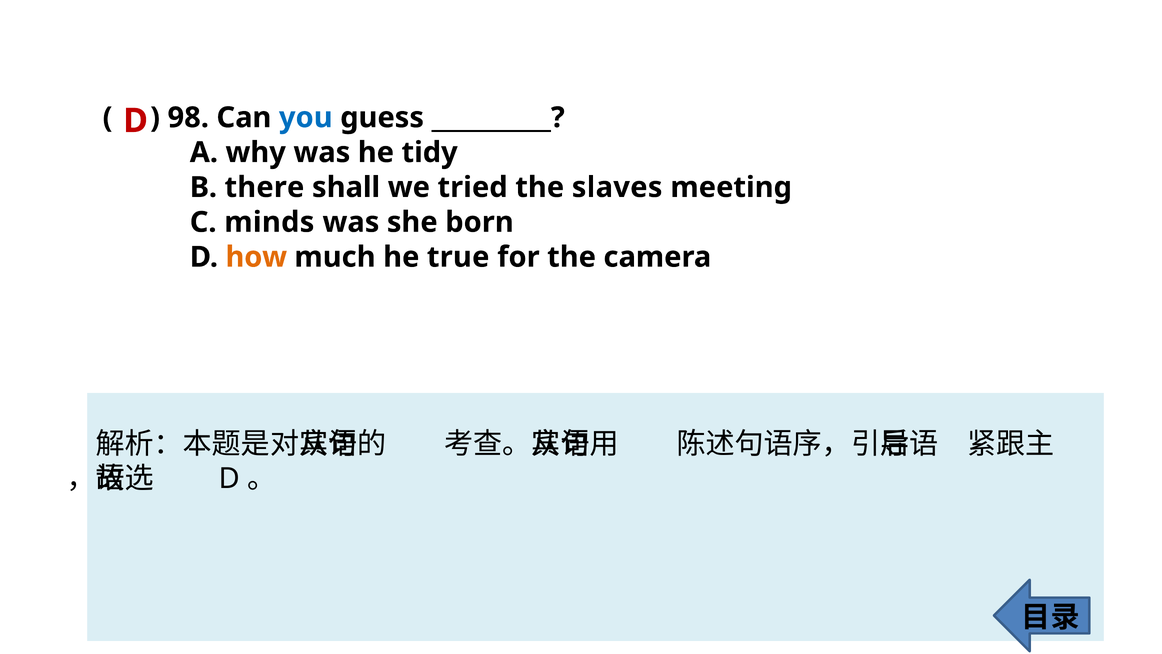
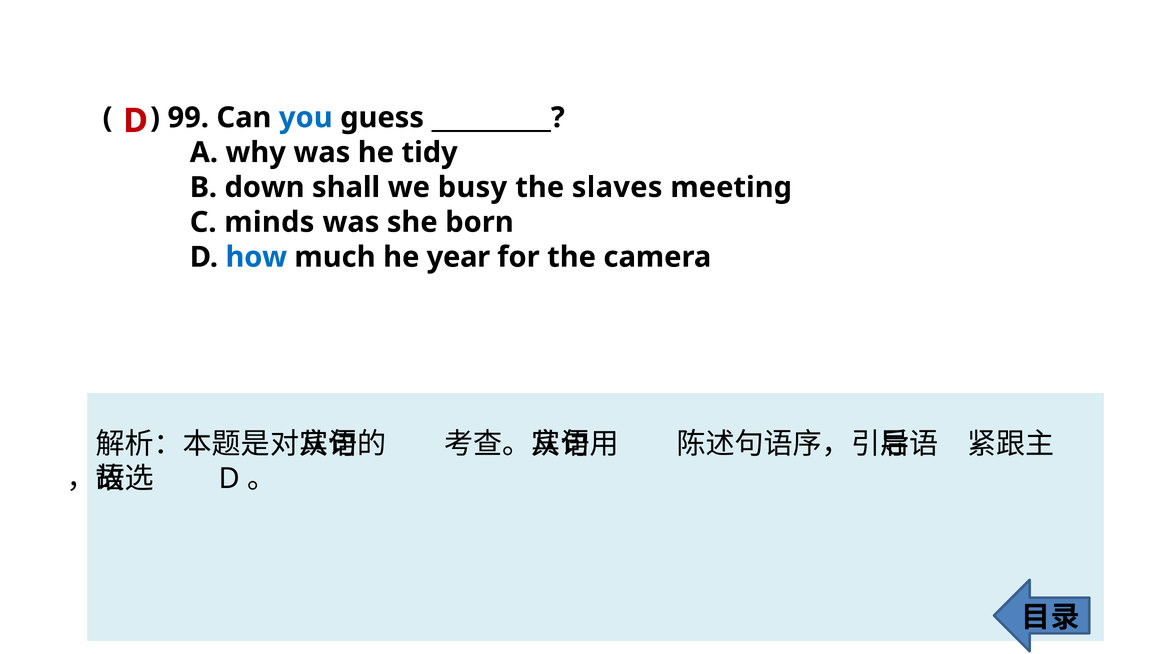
98: 98 -> 99
there: there -> down
tried: tried -> busy
how colour: orange -> blue
true: true -> year
